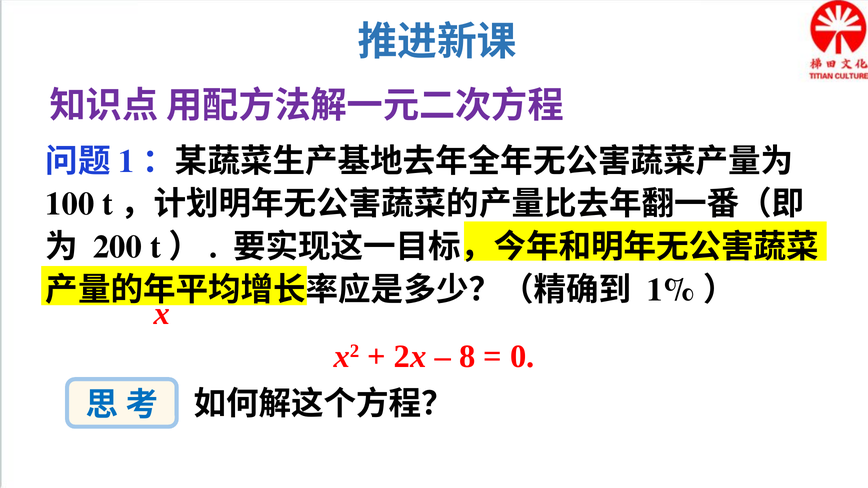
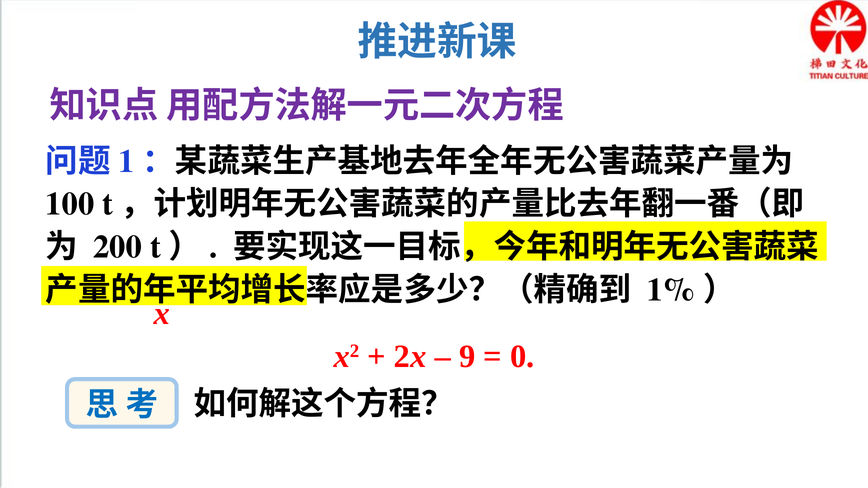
8: 8 -> 9
